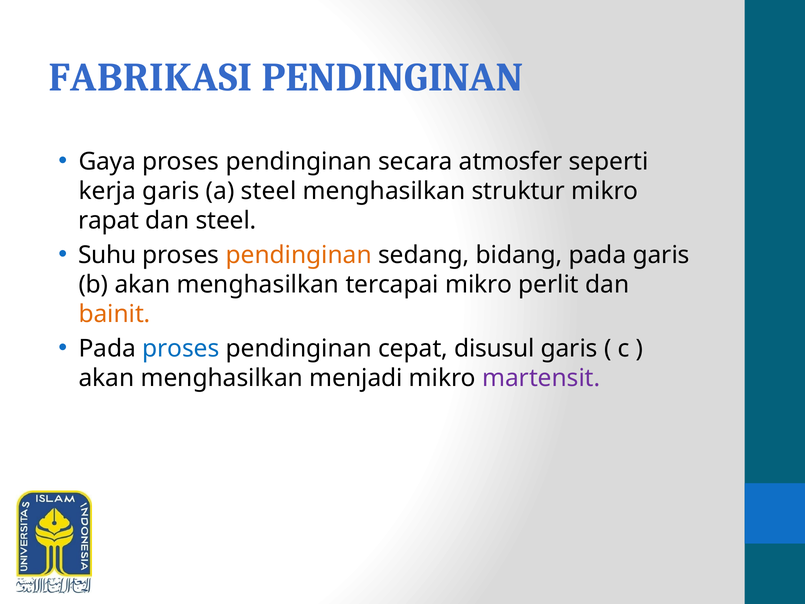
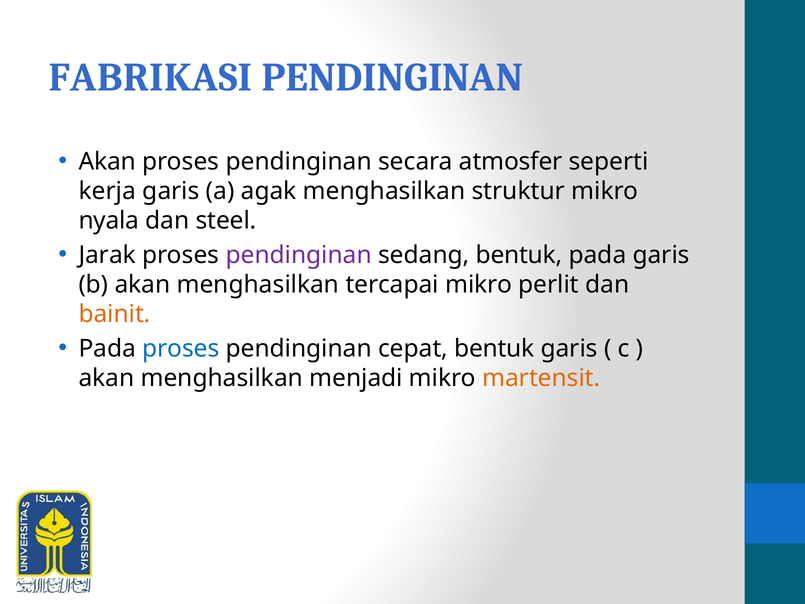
Gaya at (107, 161): Gaya -> Akan
a steel: steel -> agak
rapat: rapat -> nyala
Suhu: Suhu -> Jarak
pendinginan at (299, 255) colour: orange -> purple
sedang bidang: bidang -> bentuk
cepat disusul: disusul -> bentuk
martensit colour: purple -> orange
